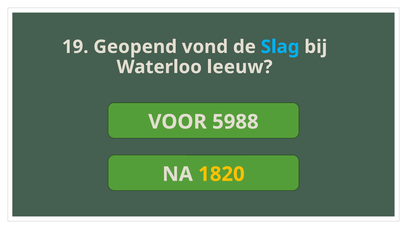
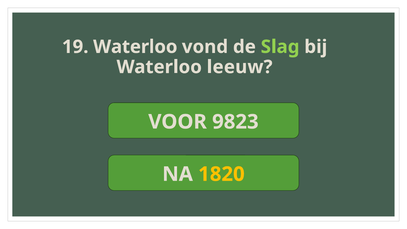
19 Geopend: Geopend -> Waterloo
Slag colour: light blue -> light green
5988: 5988 -> 9823
